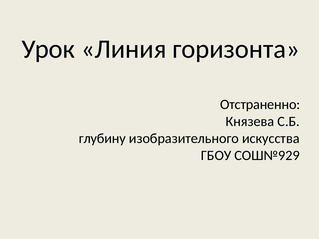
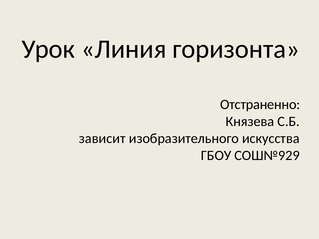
глубину: глубину -> зависит
